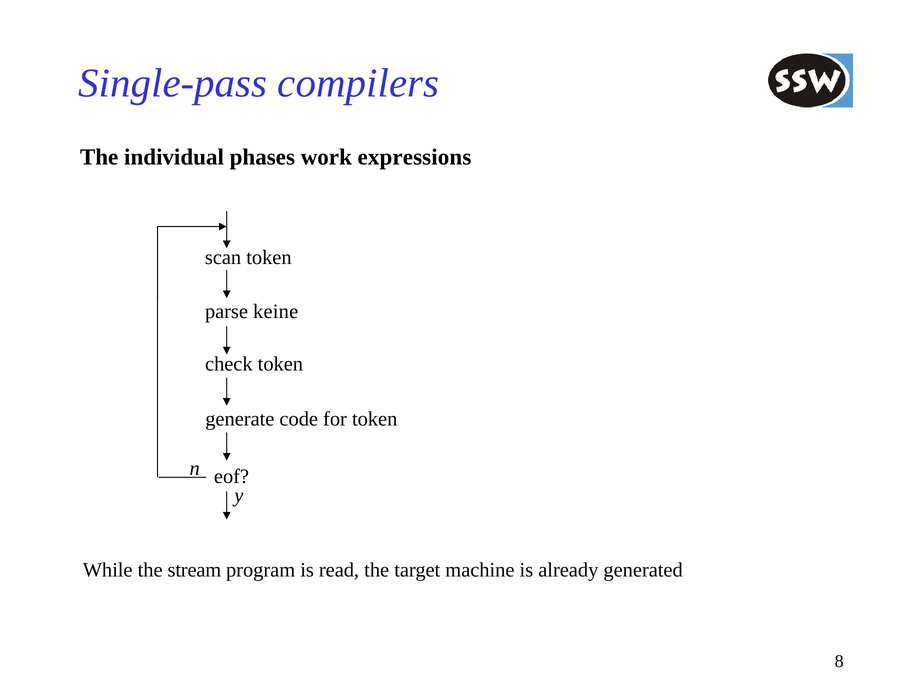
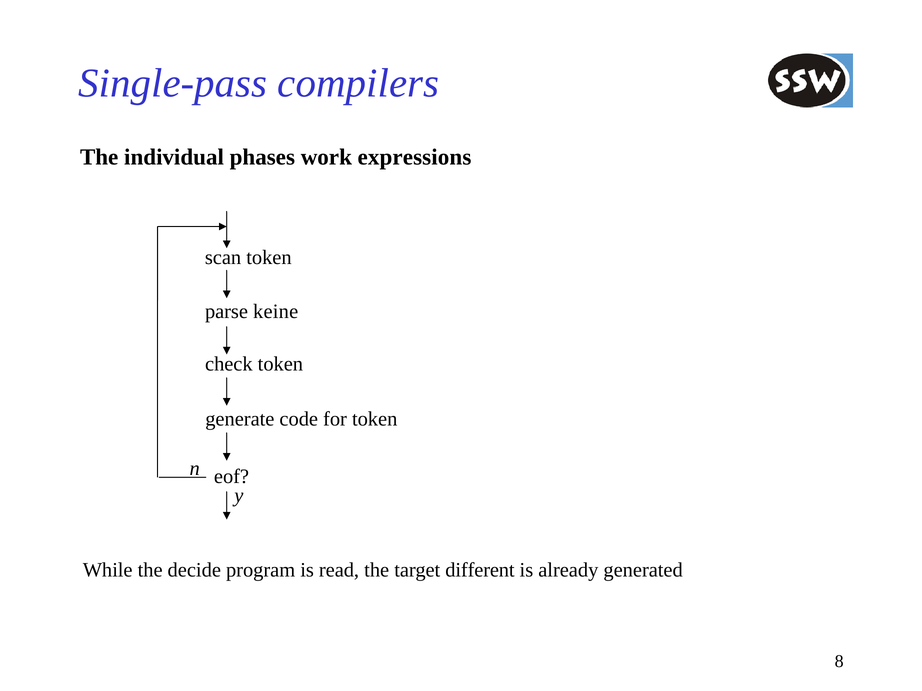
stream: stream -> decide
machine: machine -> different
